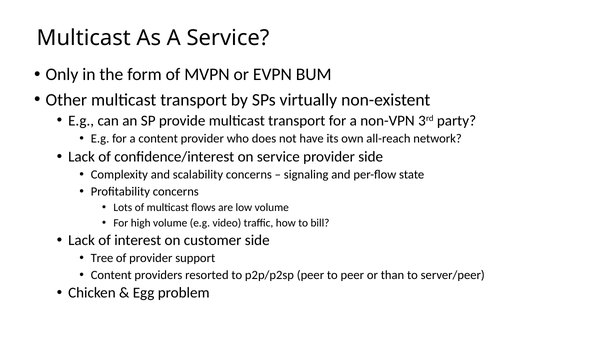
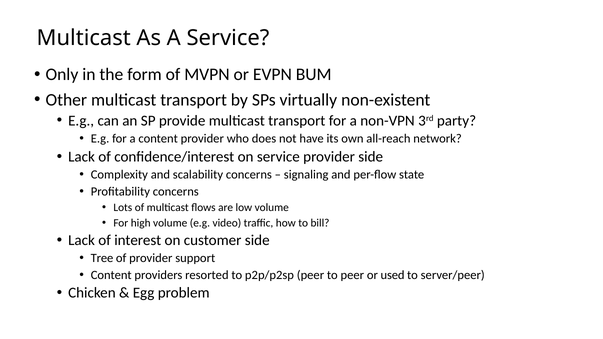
than: than -> used
